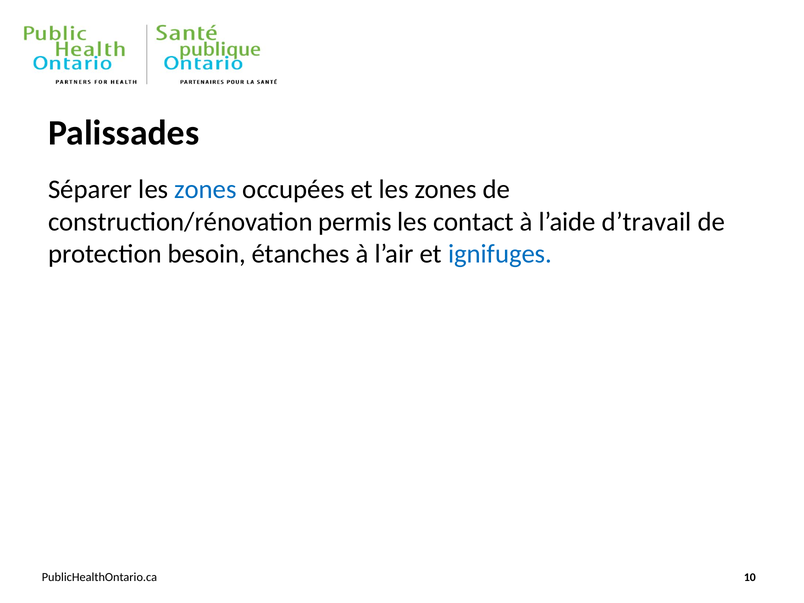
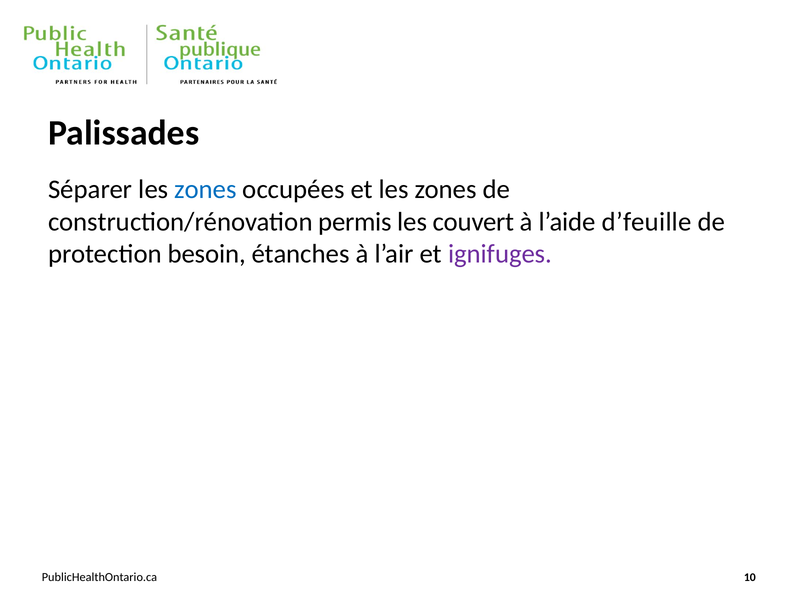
contact: contact -> couvert
d’travail: d’travail -> d’feuille
ignifuges colour: blue -> purple
